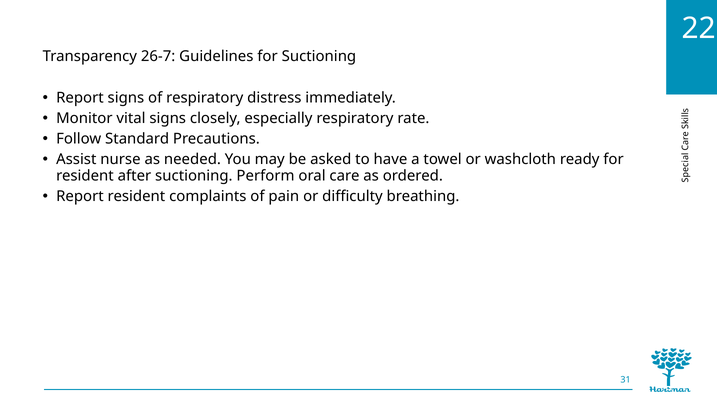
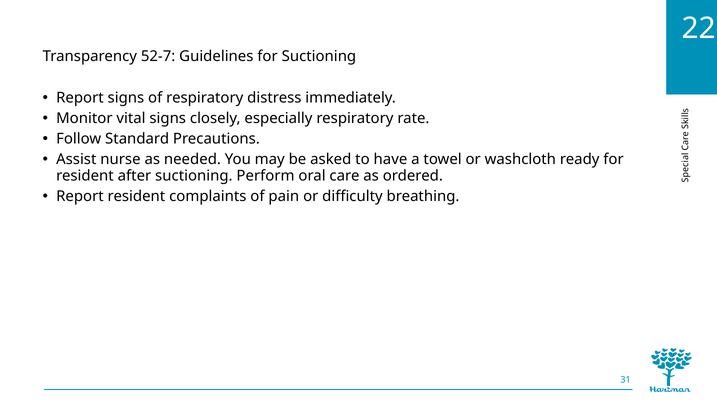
26-7: 26-7 -> 52-7
